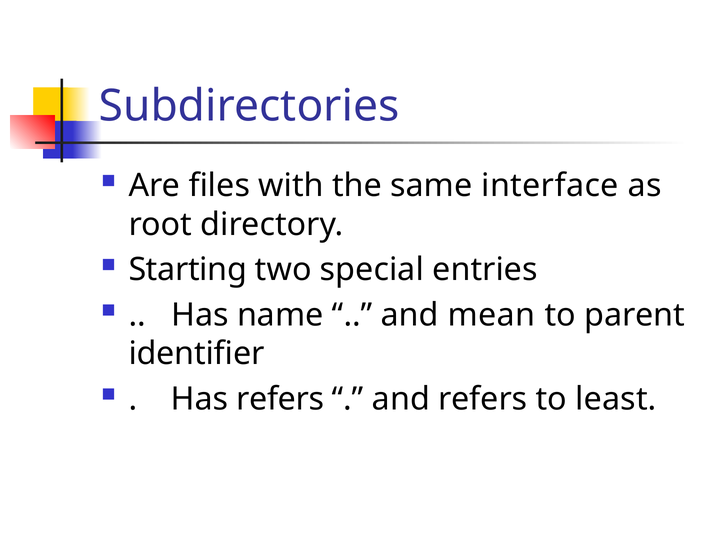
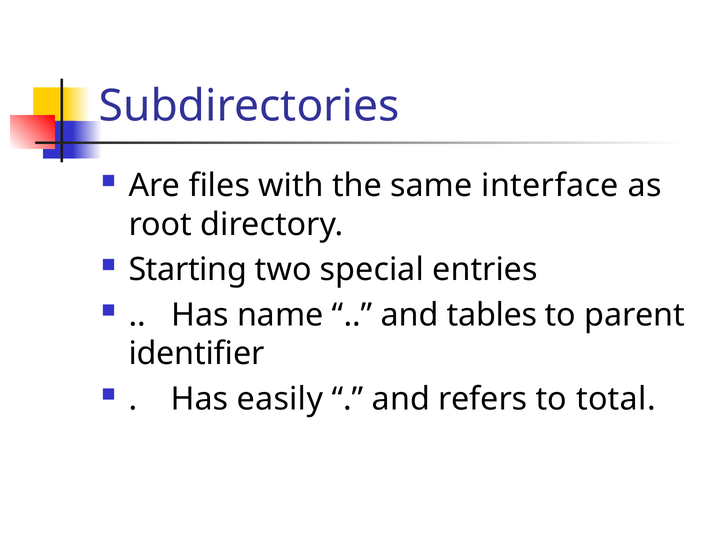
mean: mean -> tables
Has refers: refers -> easily
least: least -> total
